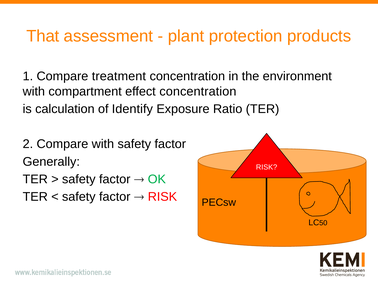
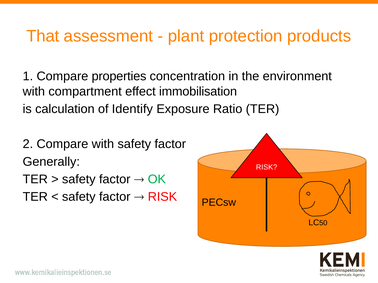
treatment: treatment -> properties
effect concentration: concentration -> immobilisation
